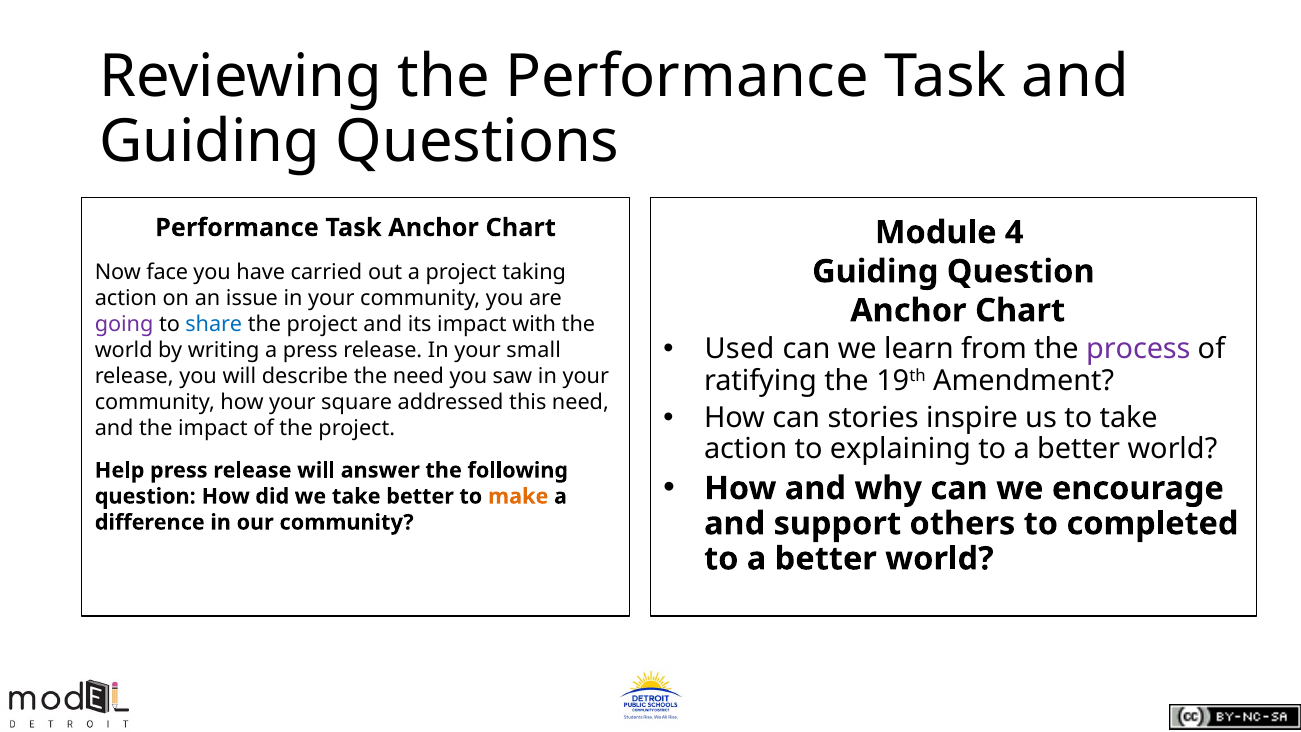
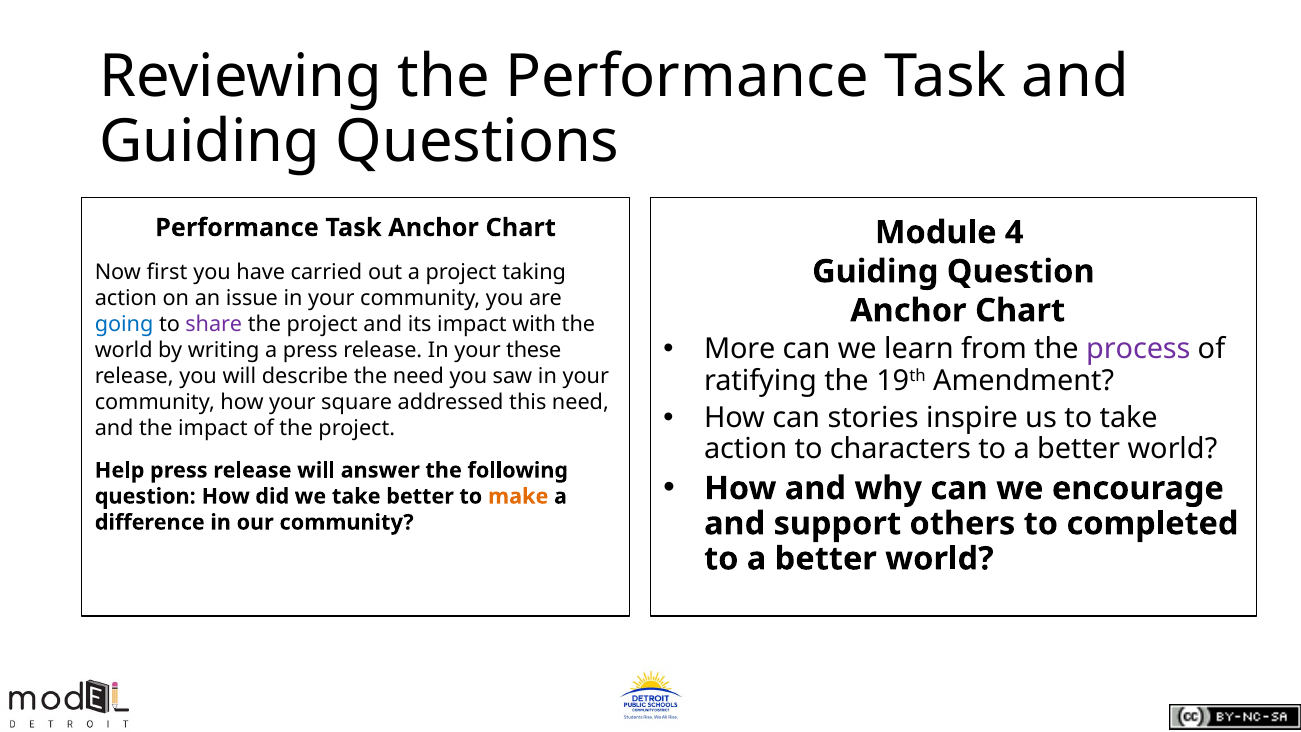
face: face -> first
going colour: purple -> blue
share colour: blue -> purple
Used: Used -> More
small: small -> these
explaining: explaining -> characters
